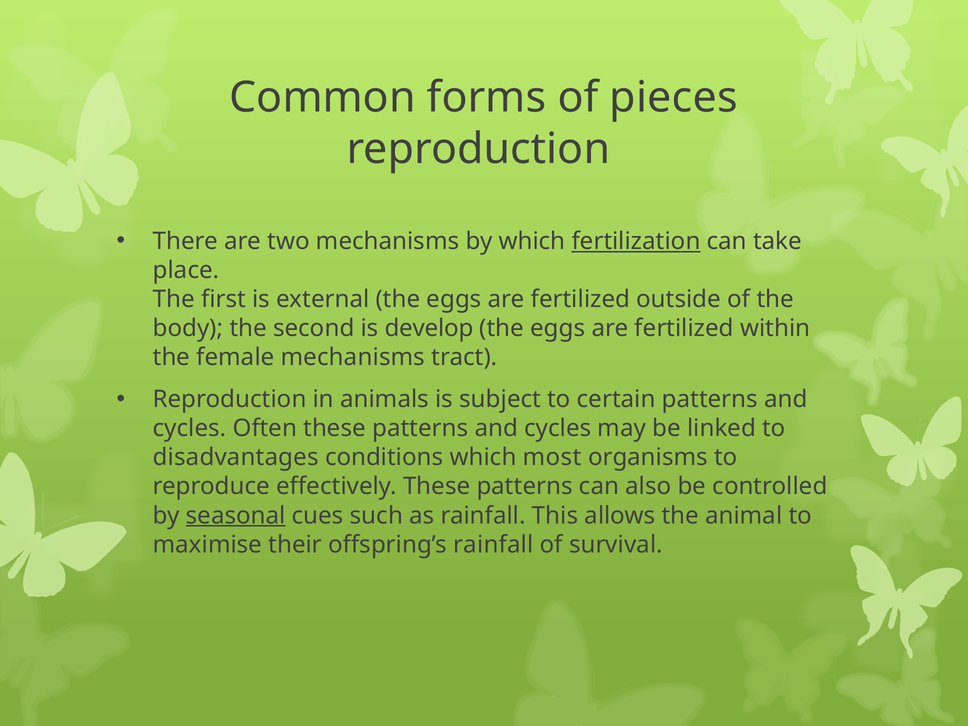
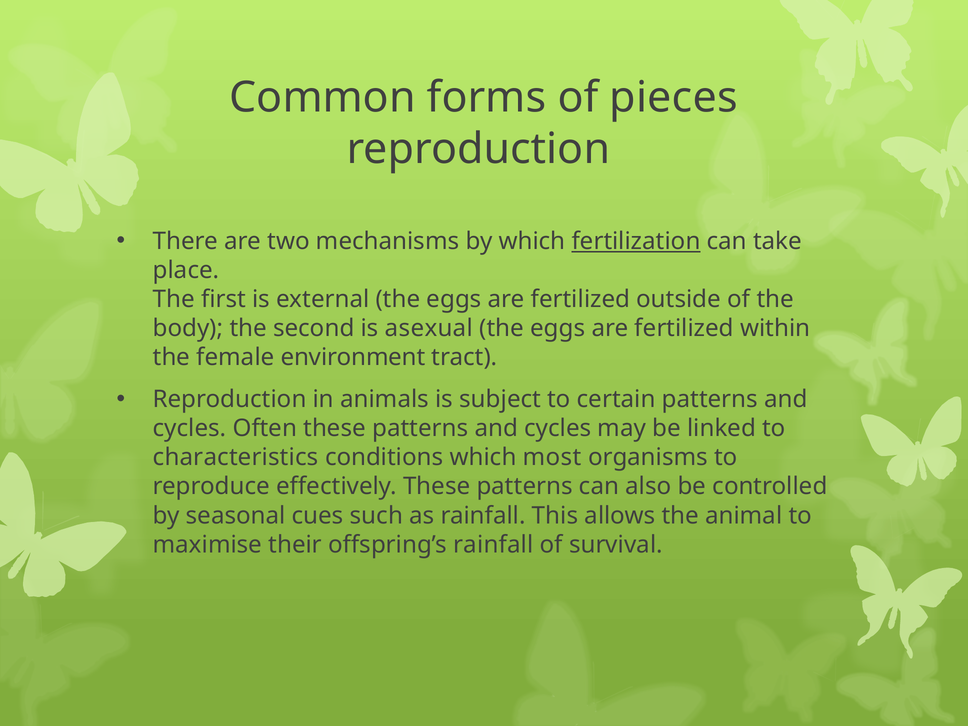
develop: develop -> asexual
female mechanisms: mechanisms -> environment
disadvantages: disadvantages -> characteristics
seasonal underline: present -> none
